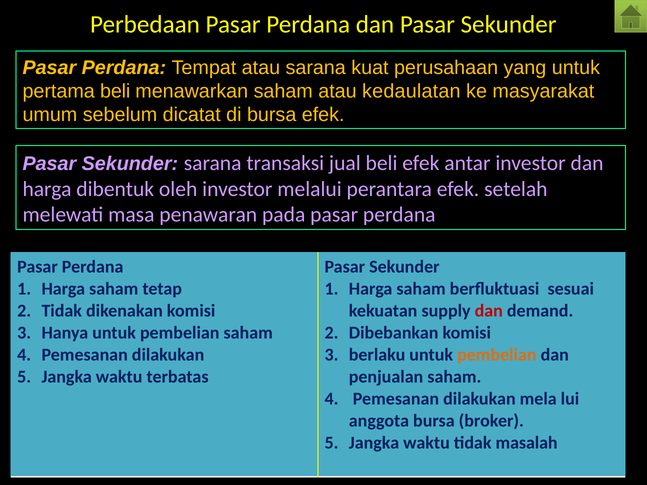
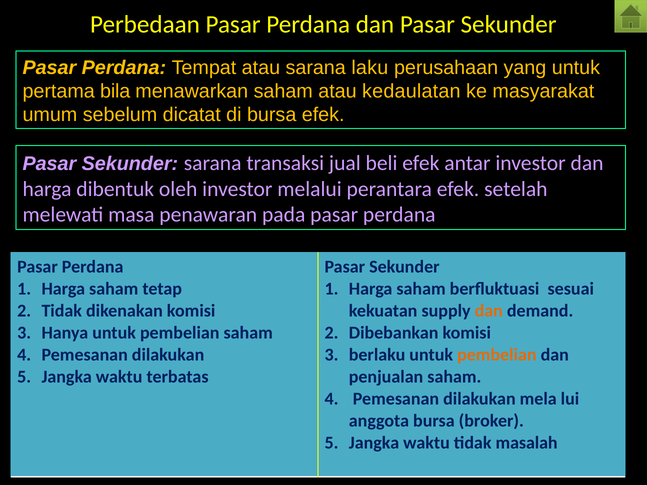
kuat: kuat -> laku
pertama beli: beli -> bila
dan at (489, 311) colour: red -> orange
